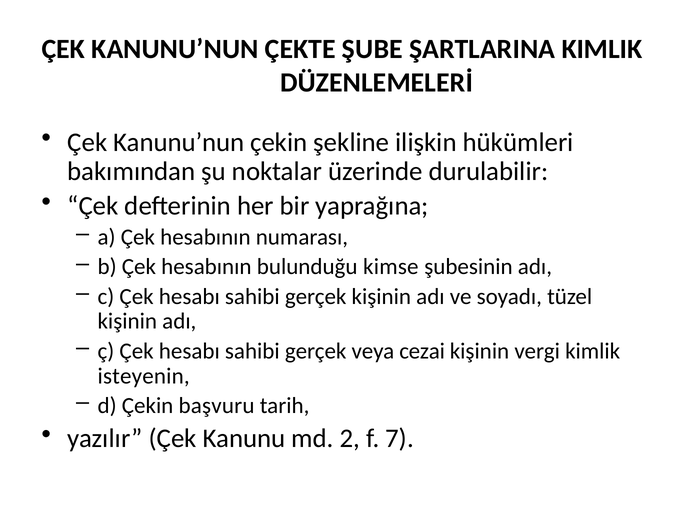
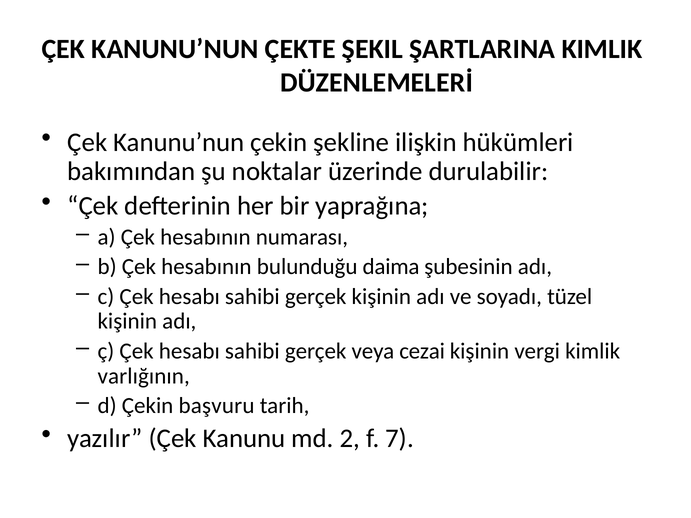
ŞUBE: ŞUBE -> ŞEKIL
kimse: kimse -> daima
isteyenin: isteyenin -> varlığının
